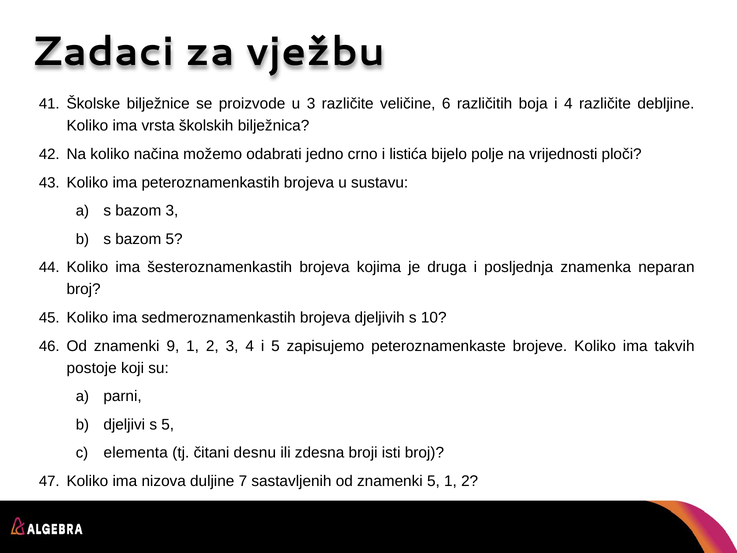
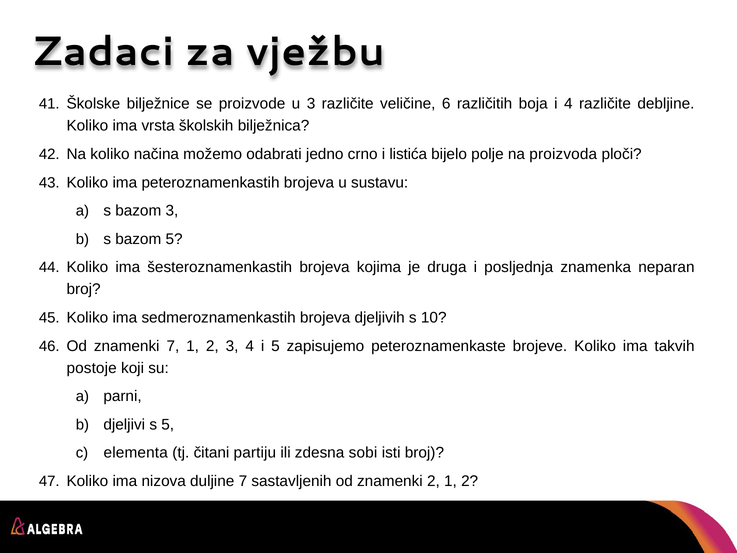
vrijednosti: vrijednosti -> proizvoda
znamenki 9: 9 -> 7
desnu: desnu -> partiju
broji: broji -> sobi
znamenki 5: 5 -> 2
